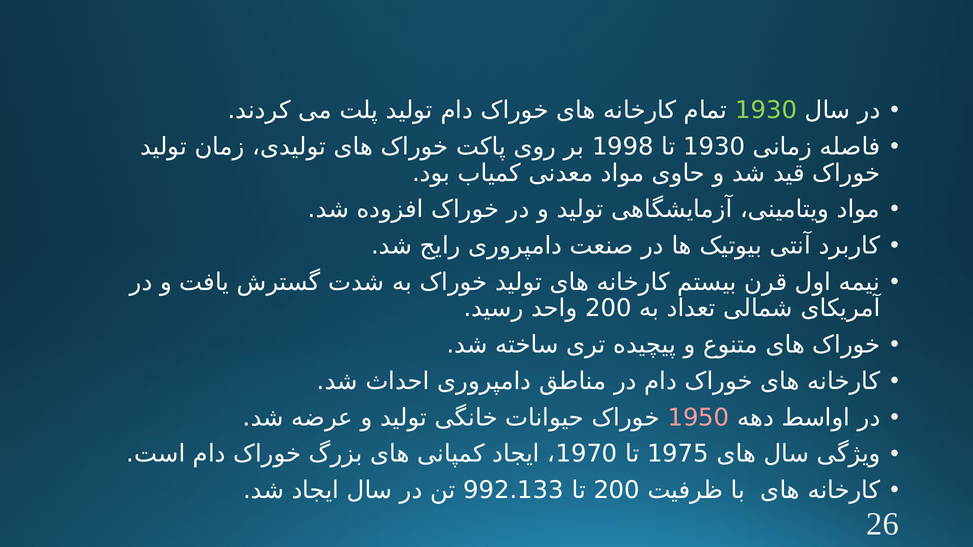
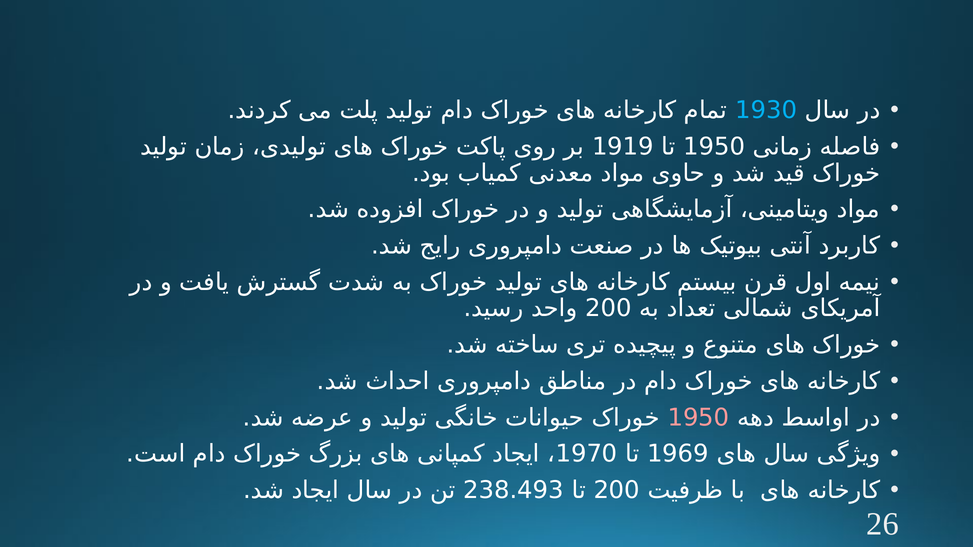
1930 at (766, 110) colour: light green -> light blue
1998: 1998 -> 1919
1930 at (714, 147): 1930 -> 1950
1975: 1975 -> 1969
992.133: 992.133 -> 238.493
